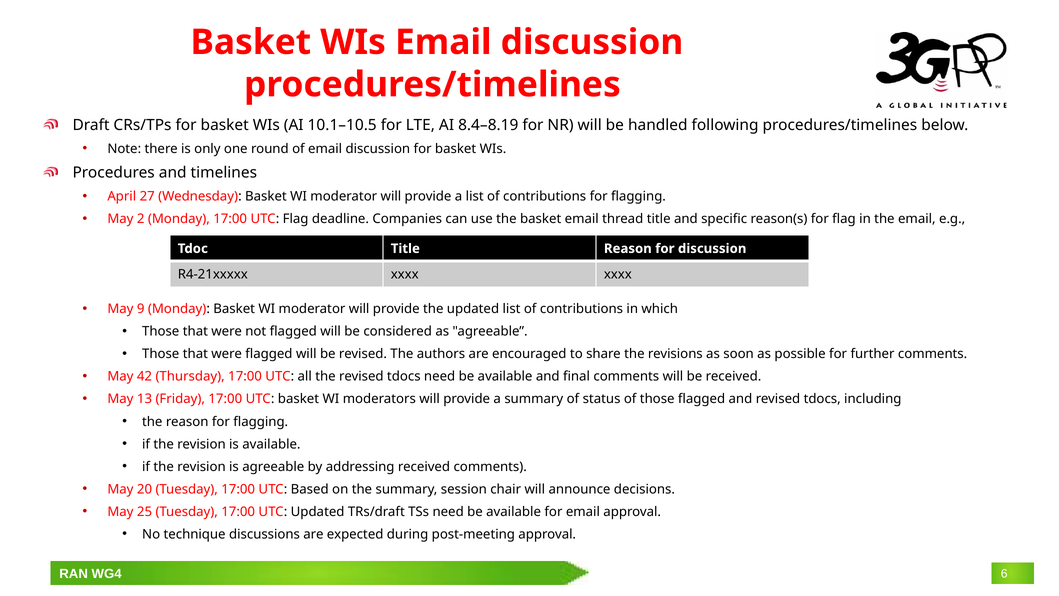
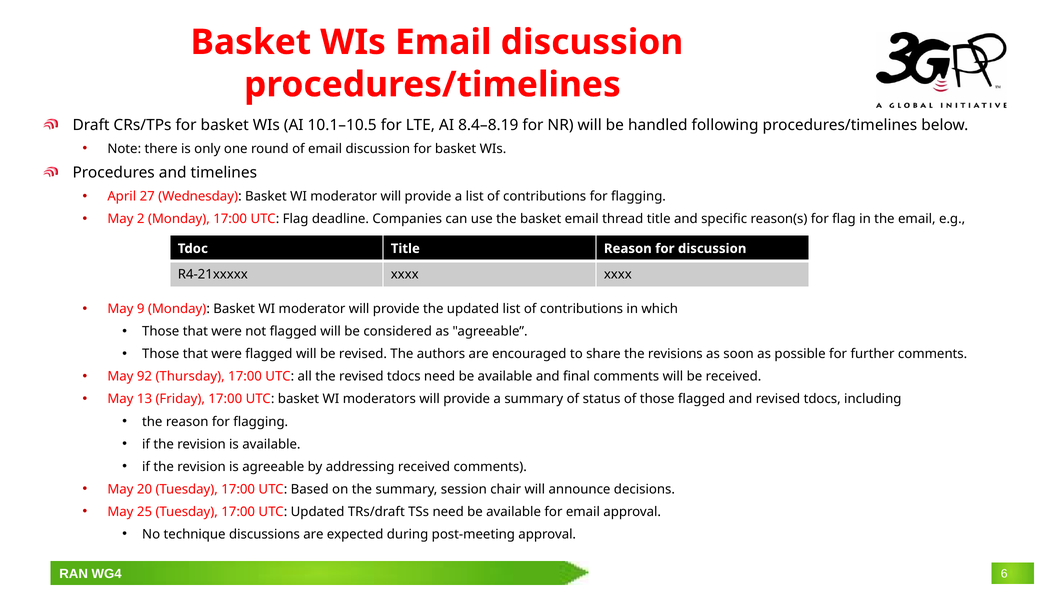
42: 42 -> 92
